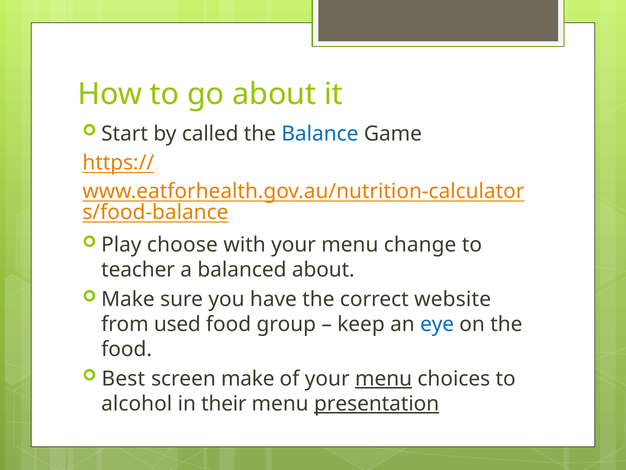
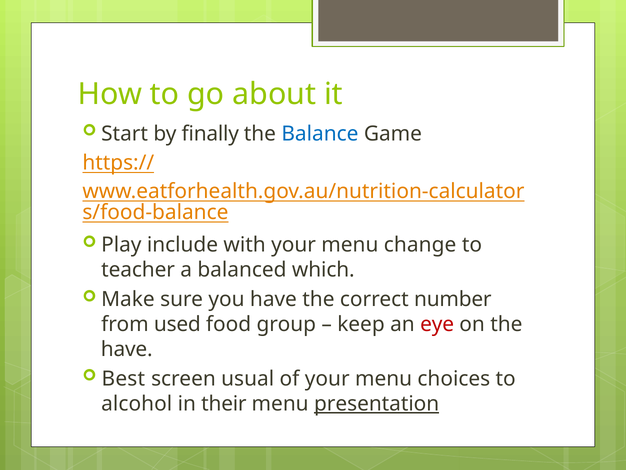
called: called -> finally
choose: choose -> include
balanced about: about -> which
website: website -> number
eye colour: blue -> red
food at (127, 349): food -> have
screen make: make -> usual
menu at (384, 378) underline: present -> none
